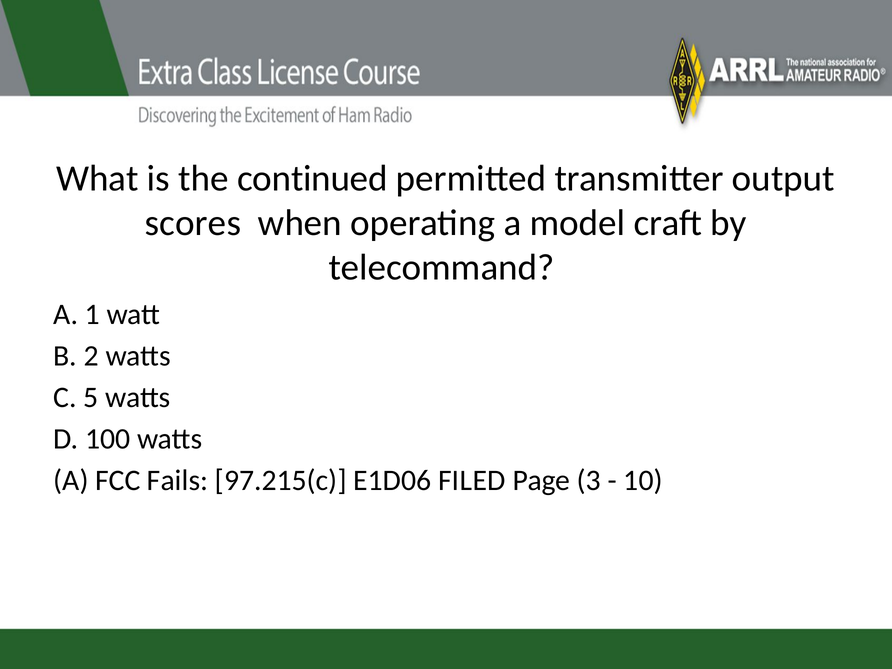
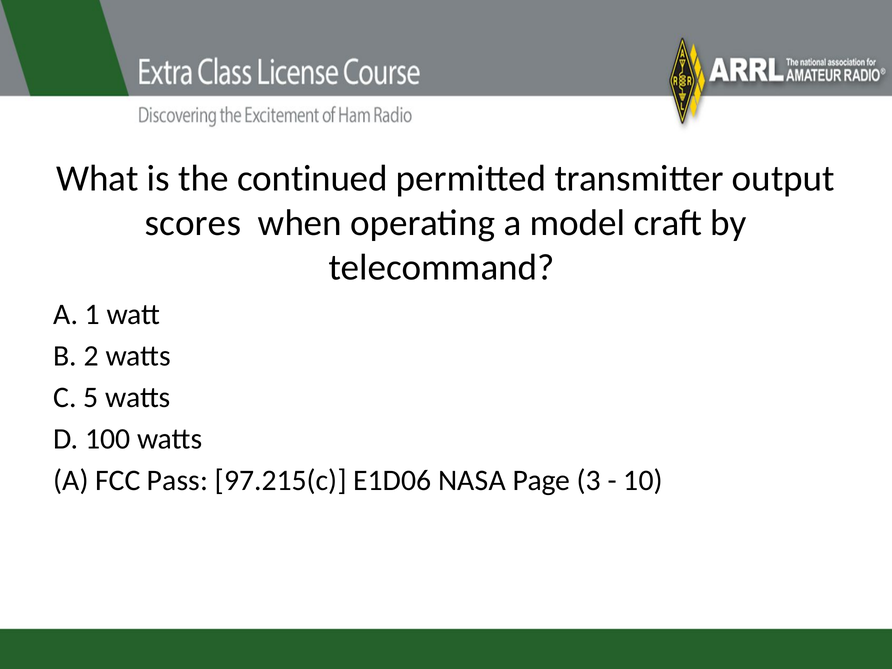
Fails: Fails -> Pass
FILED: FILED -> NASA
